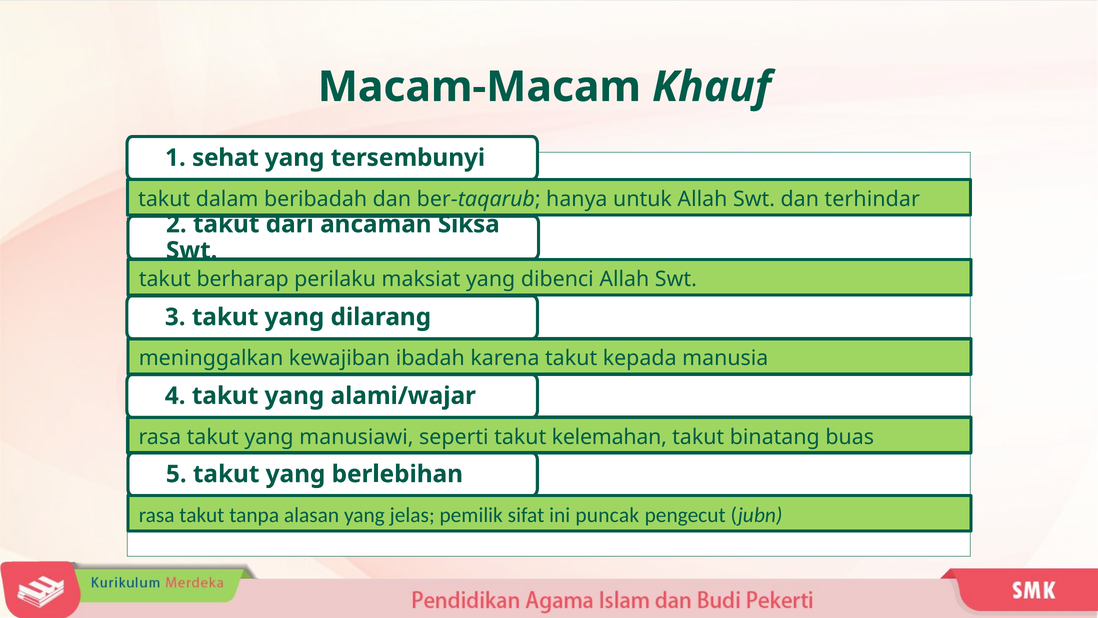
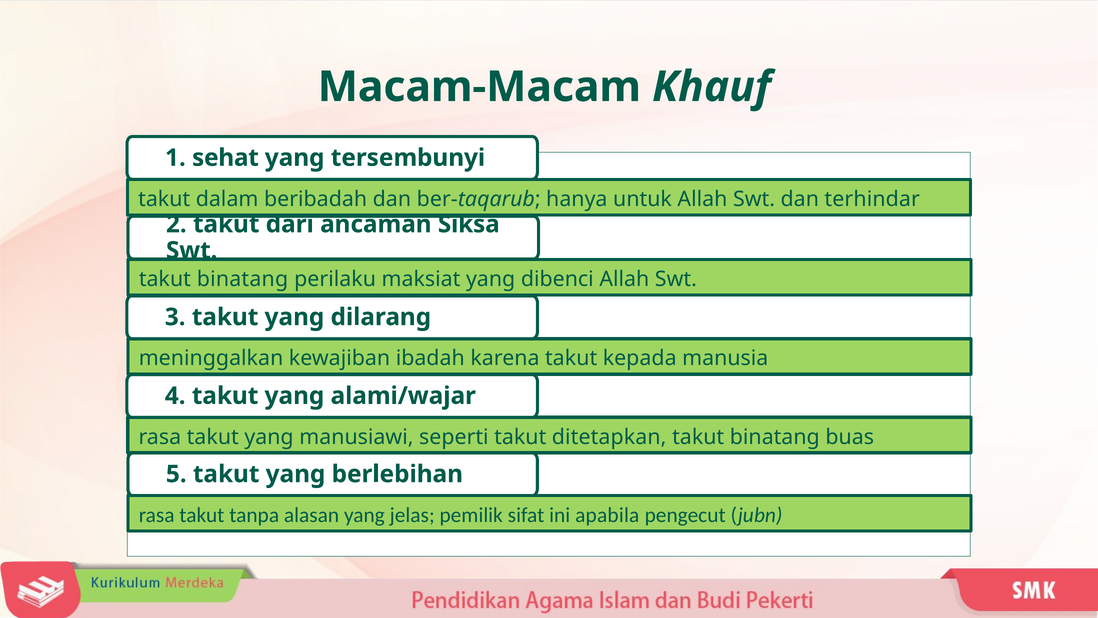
berharap at (243, 279): berharap -> binatang
kelemahan: kelemahan -> ditetapkan
puncak: puncak -> apabila
